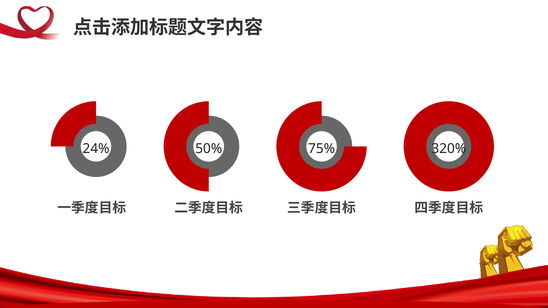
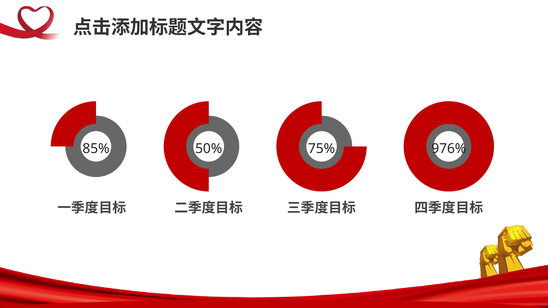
24%: 24% -> 85%
320%: 320% -> 976%
